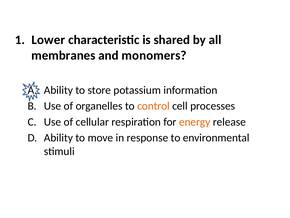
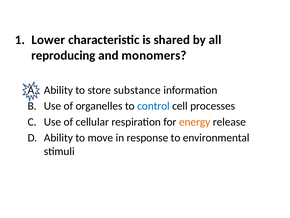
membranes: membranes -> reproducing
potassium: potassium -> substance
control colour: orange -> blue
